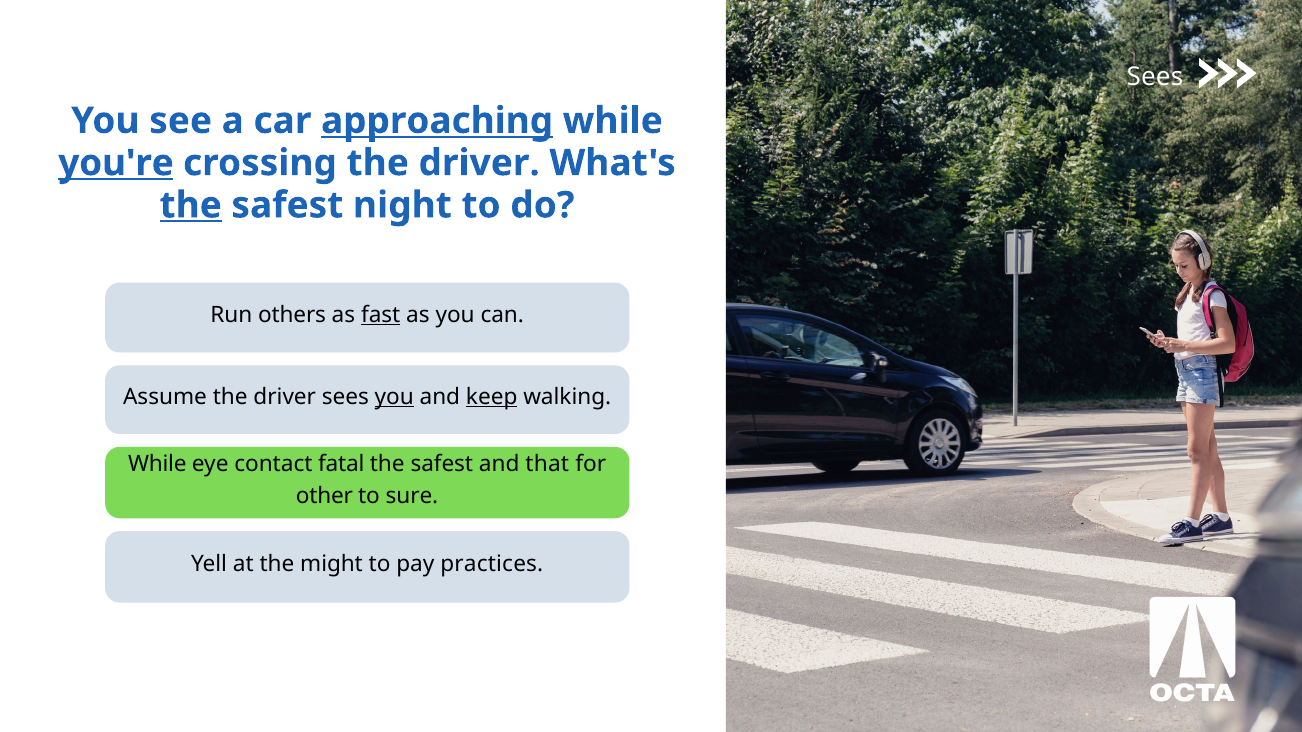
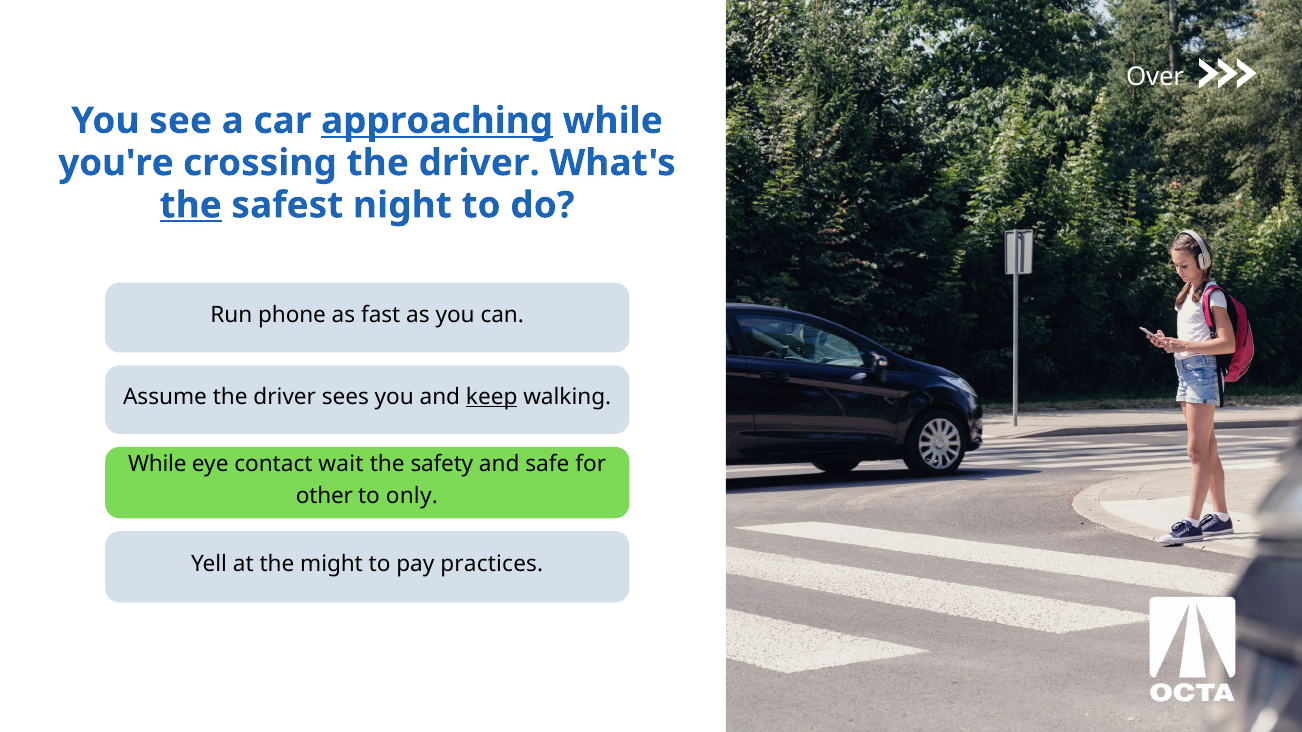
Sees at (1155, 77): Sees -> Over
you're underline: present -> none
others: others -> phone
fast underline: present -> none
you at (394, 397) underline: present -> none
fatal: fatal -> wait
safest at (442, 464): safest -> safety
that: that -> safe
sure: sure -> only
